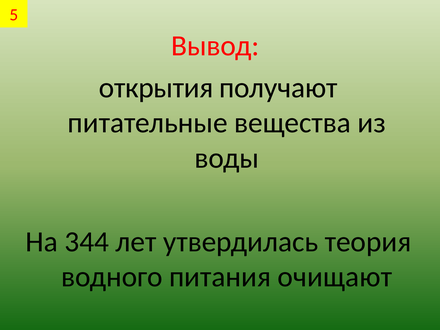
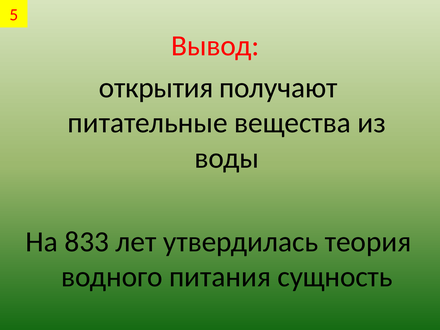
344: 344 -> 833
очищают: очищают -> сущность
